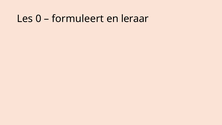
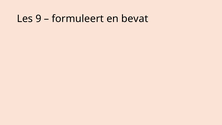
0: 0 -> 9
leraar: leraar -> bevat
